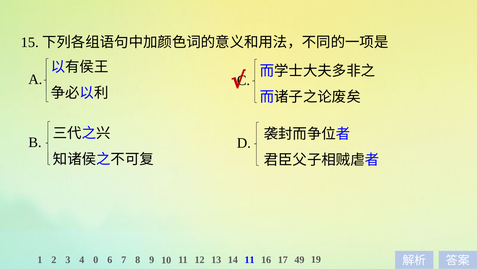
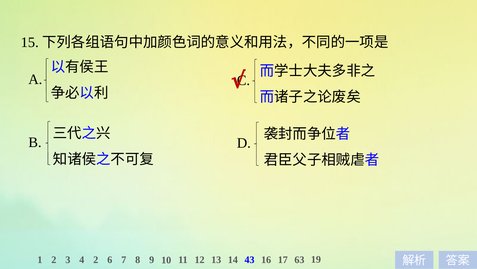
4 0: 0 -> 2
14 11: 11 -> 43
49: 49 -> 63
